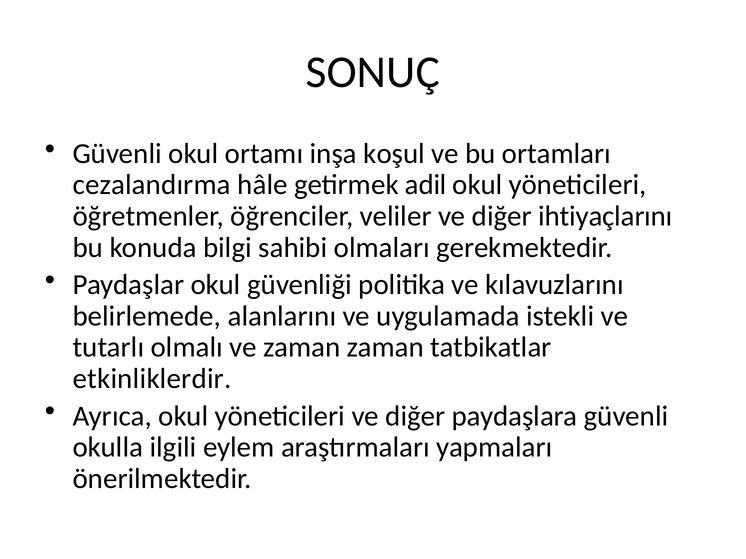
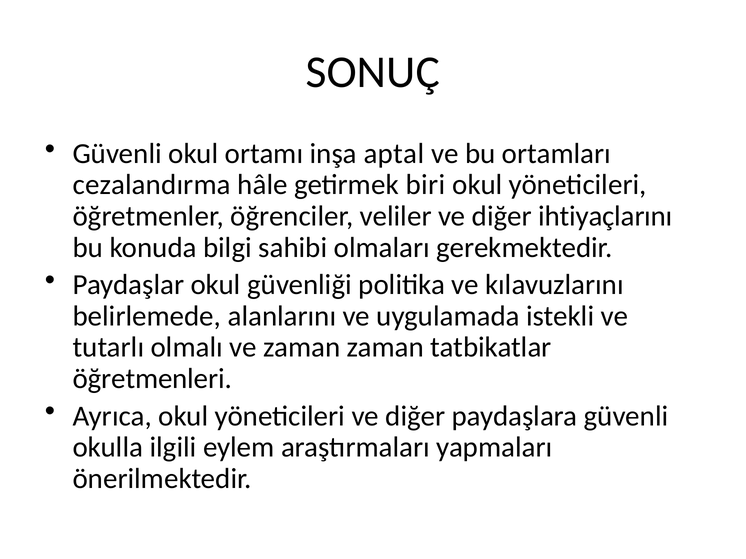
koşul: koşul -> aptal
adil: adil -> biri
etkinliklerdir: etkinliklerdir -> öğretmenleri
